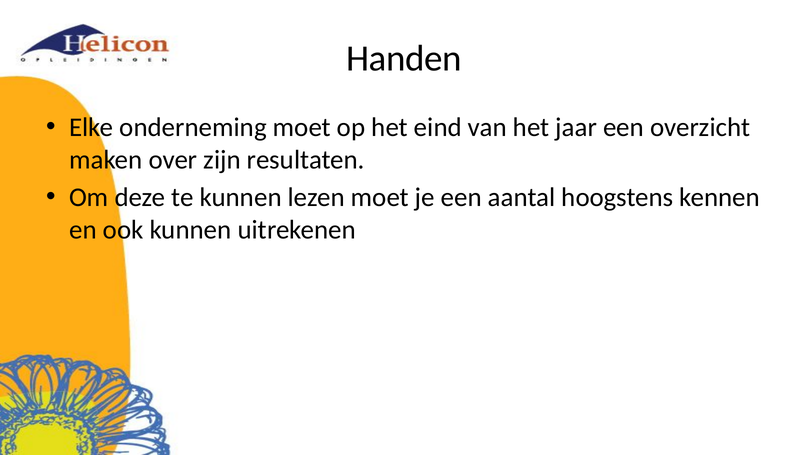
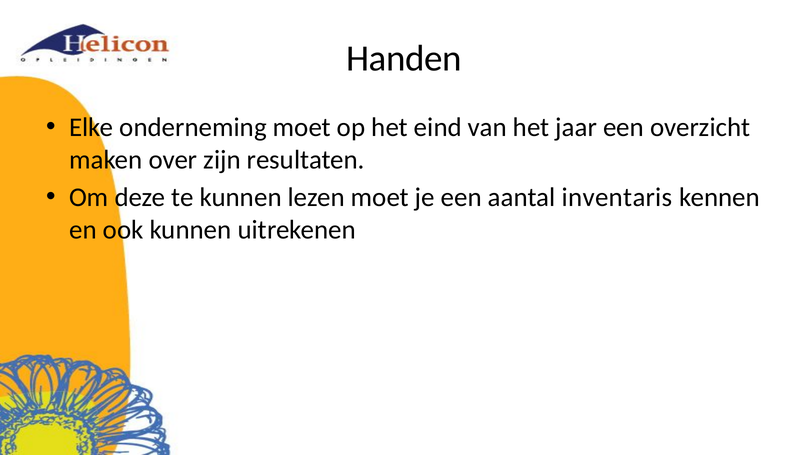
hoogstens: hoogstens -> inventaris
